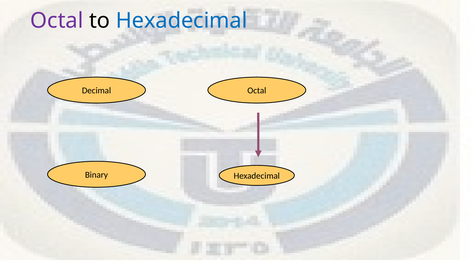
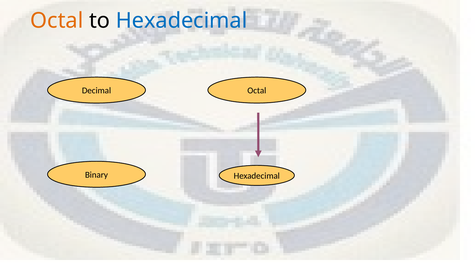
Octal at (57, 21) colour: purple -> orange
